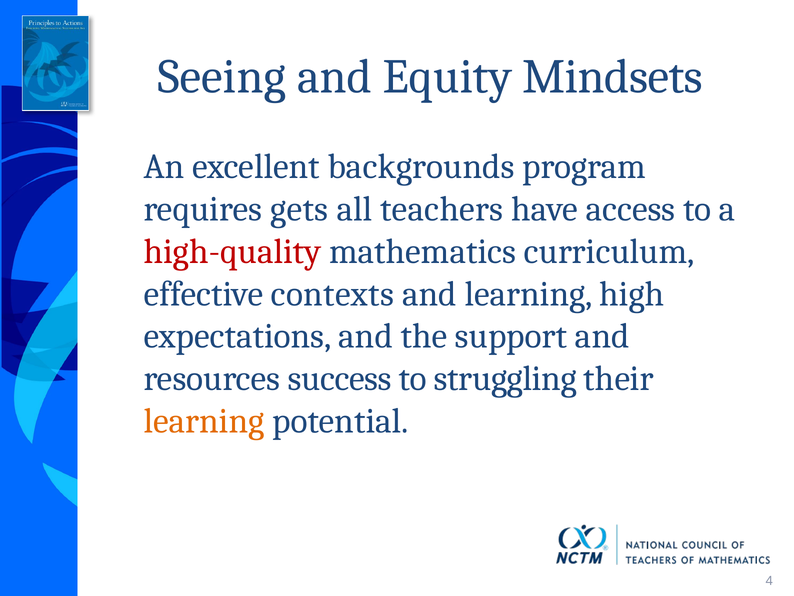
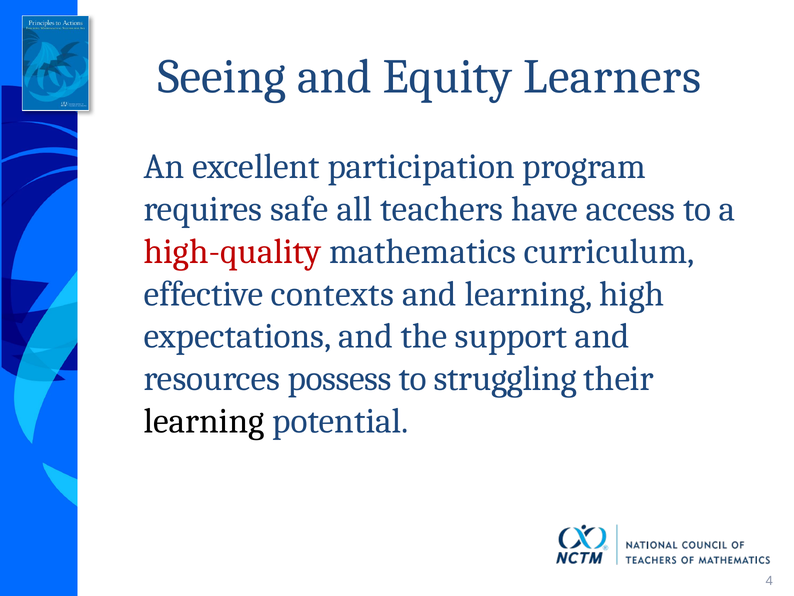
Mindsets: Mindsets -> Learners
backgrounds: backgrounds -> participation
gets: gets -> safe
success: success -> possess
learning at (204, 421) colour: orange -> black
